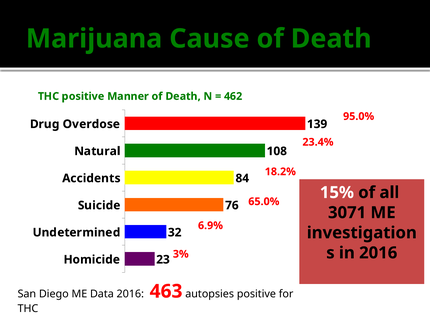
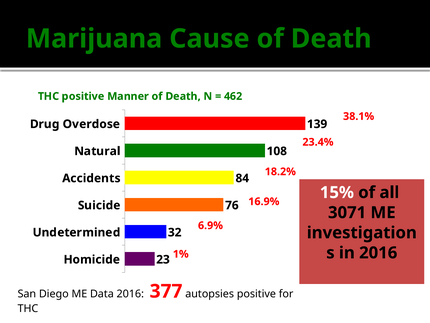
95.0%: 95.0% -> 38.1%
65.0%: 65.0% -> 16.9%
3%: 3% -> 1%
463: 463 -> 377
